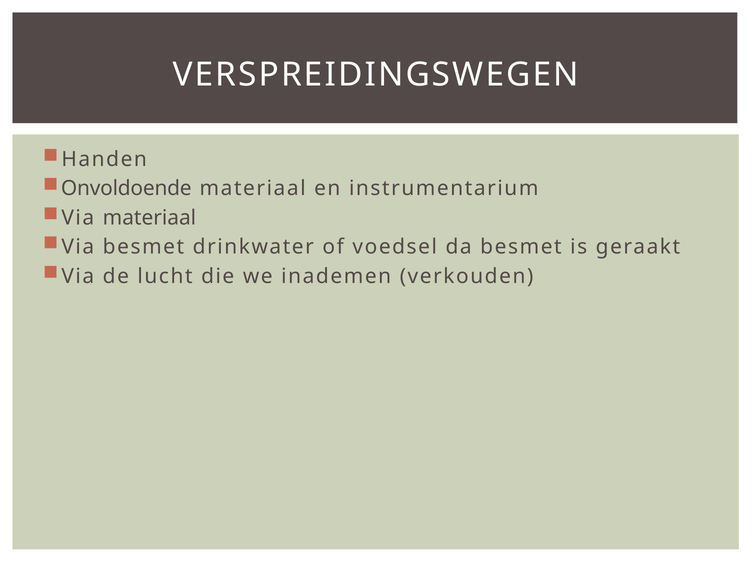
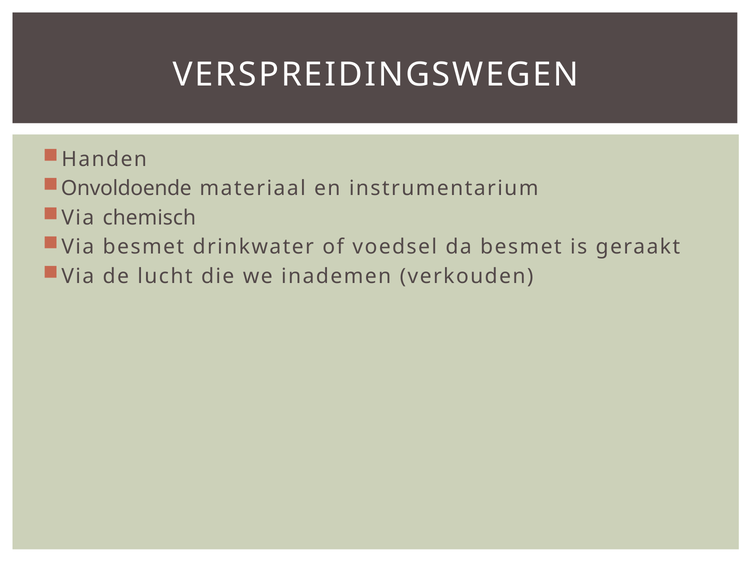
Via materiaal: materiaal -> chemisch
